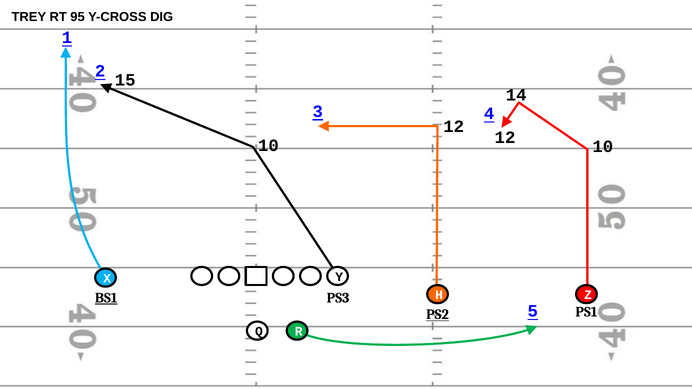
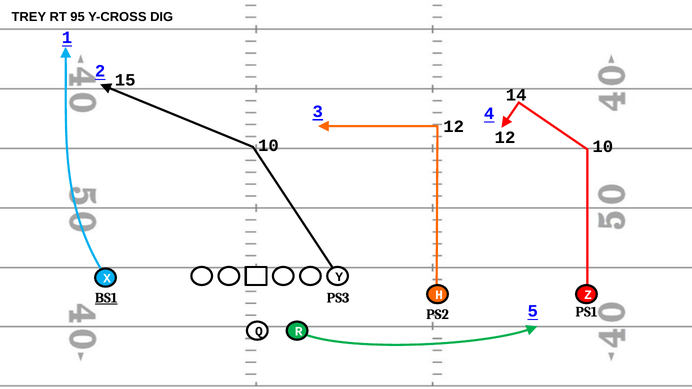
PS2 underline: present -> none
